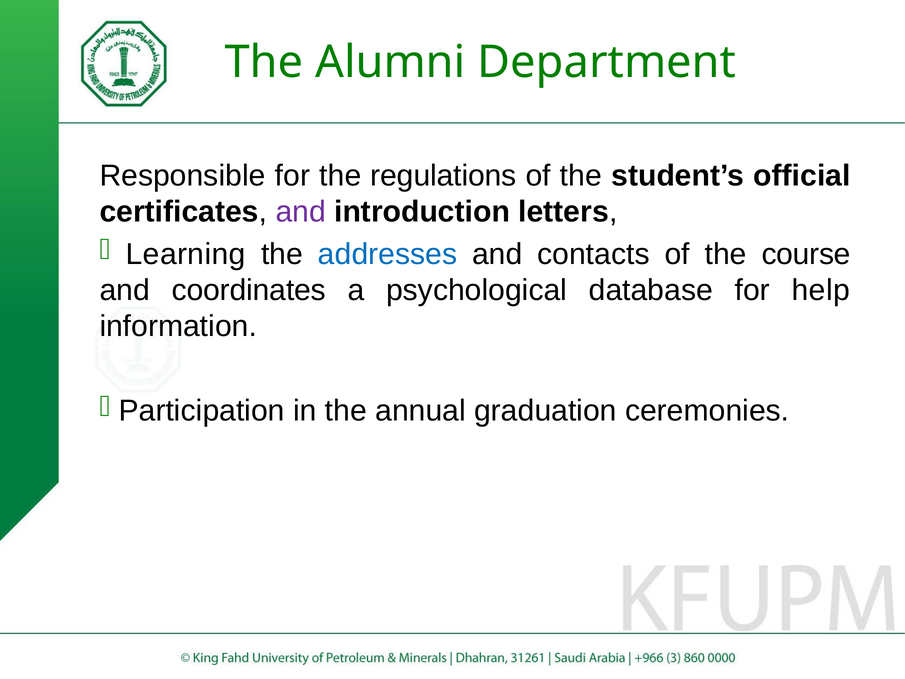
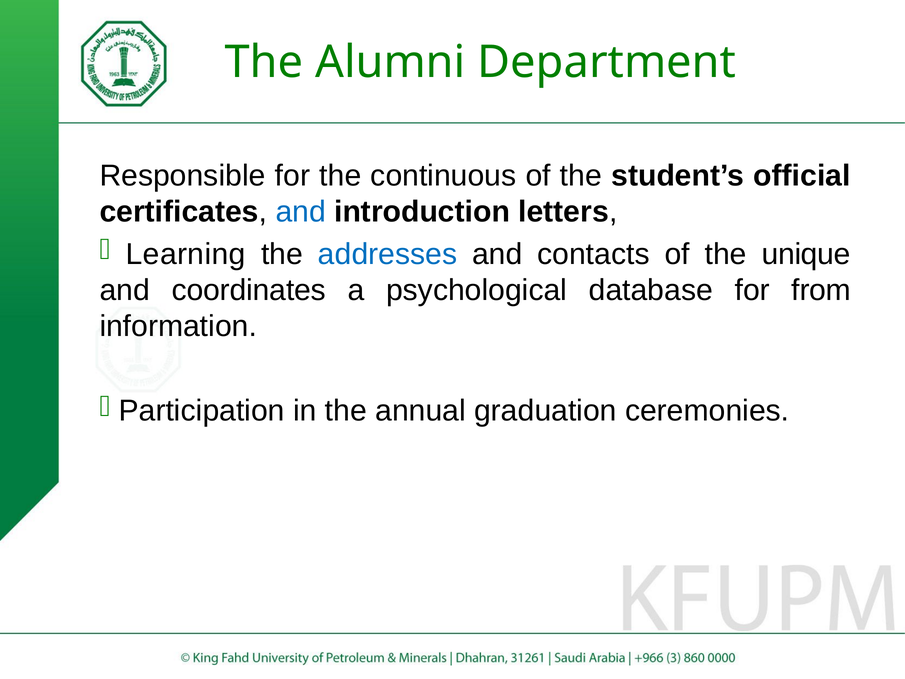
regulations: regulations -> continuous
and at (301, 212) colour: purple -> blue
course: course -> unique
help: help -> from
